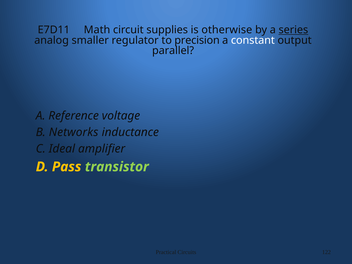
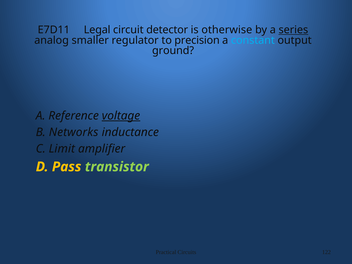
Math: Math -> Legal
supplies: supplies -> detector
constant colour: white -> light blue
parallel: parallel -> ground
voltage underline: none -> present
Ideal: Ideal -> Limit
